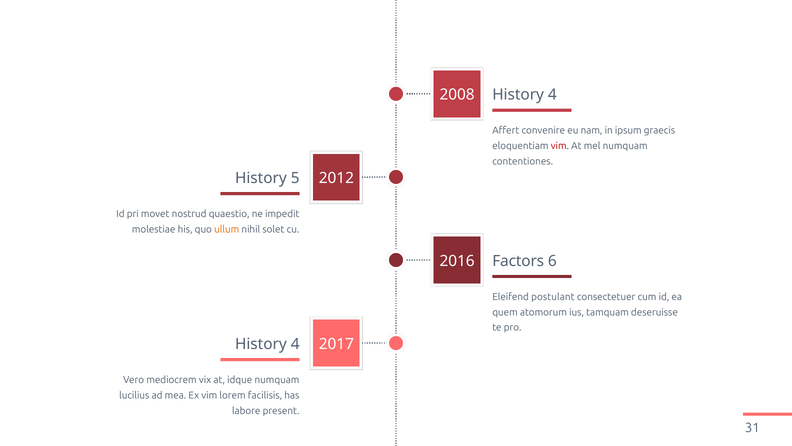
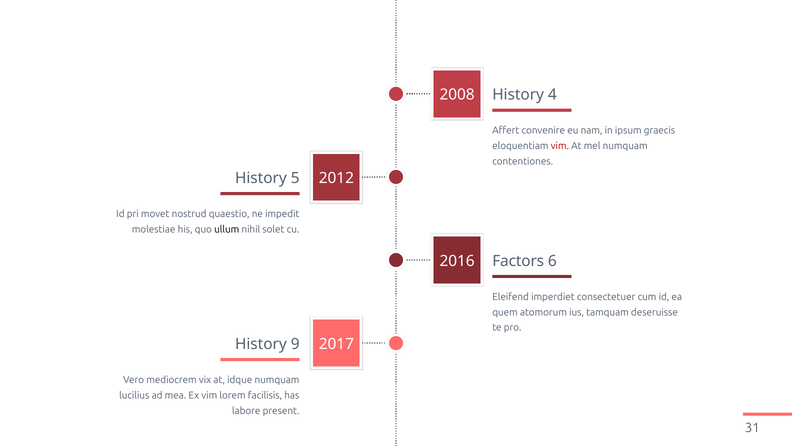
ullum colour: orange -> black
postulant: postulant -> imperdiet
4 at (295, 344): 4 -> 9
